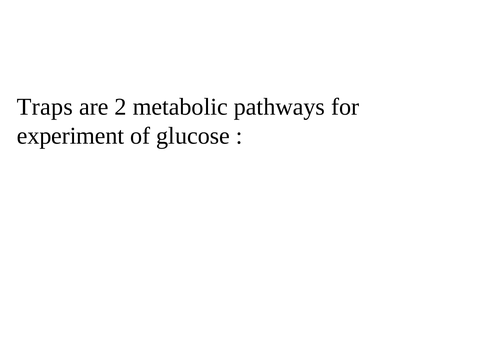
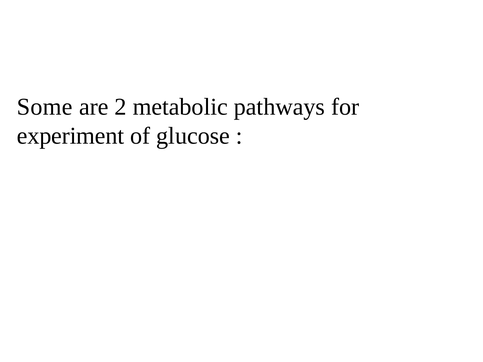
Traps: Traps -> Some
